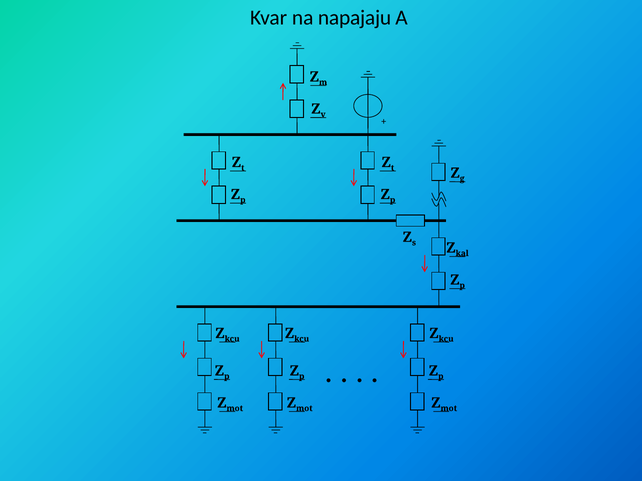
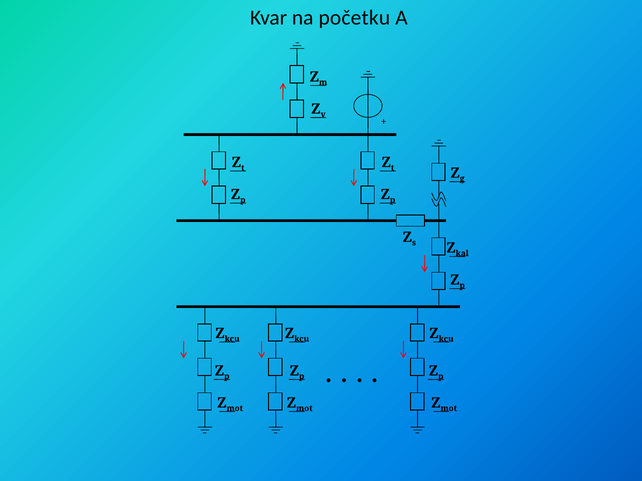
napajaju: napajaju -> početku
